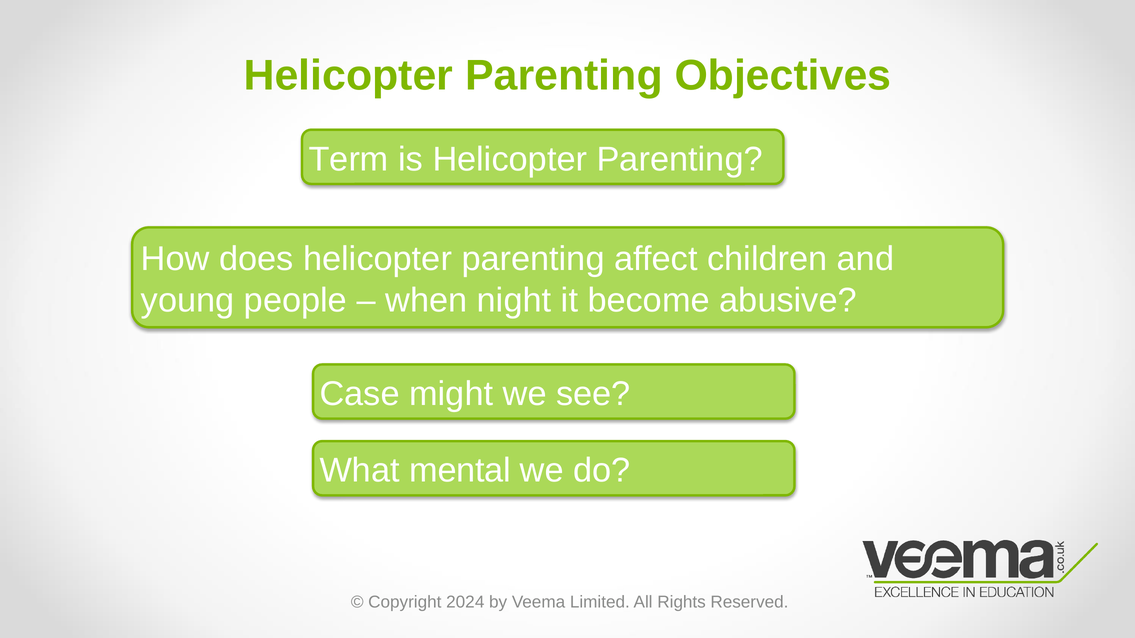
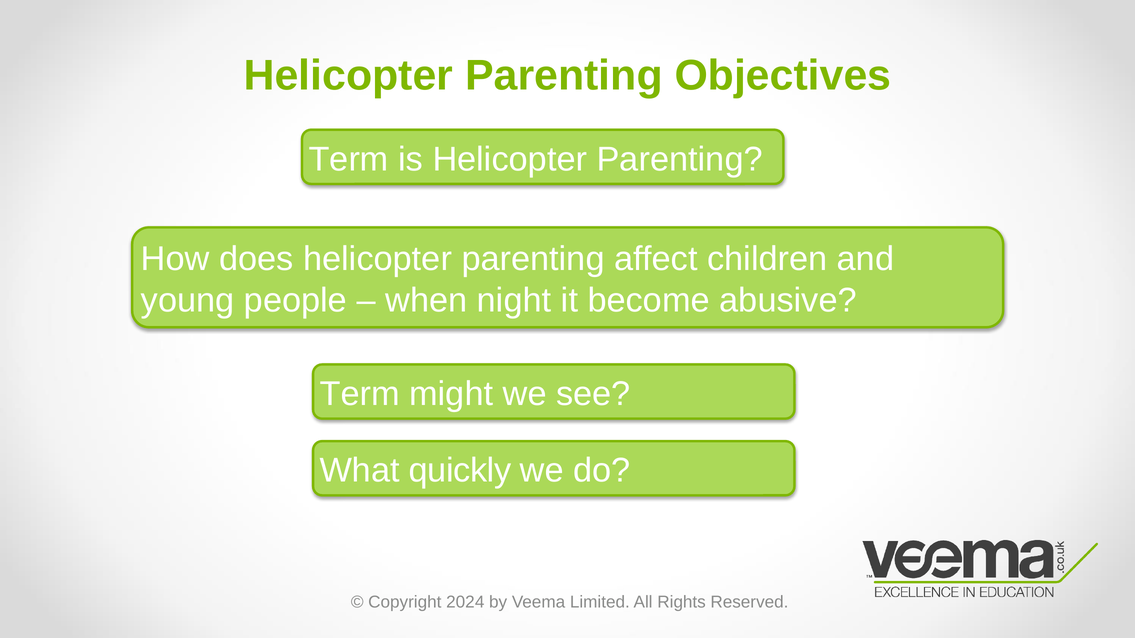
Case at (360, 394): Case -> Term
mental: mental -> quickly
